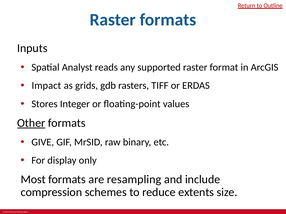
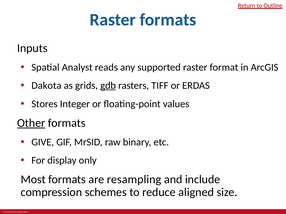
Impact: Impact -> Dakota
gdb underline: none -> present
extents: extents -> aligned
